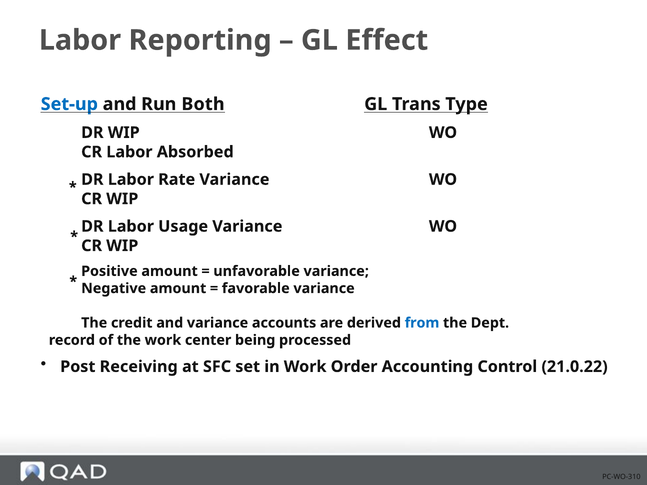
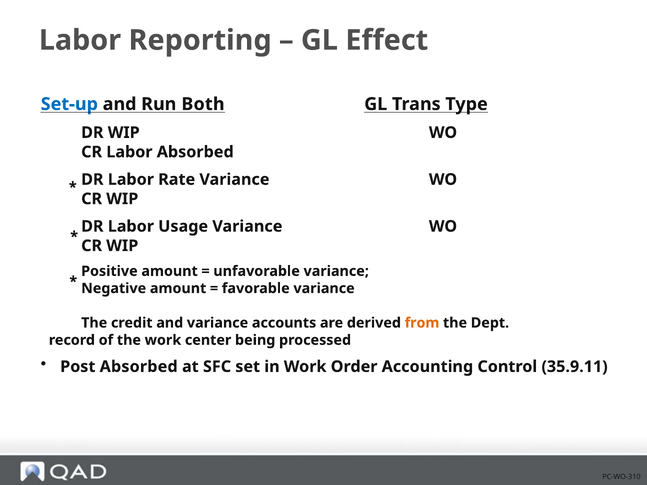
from colour: blue -> orange
Post Receiving: Receiving -> Absorbed
21.0.22: 21.0.22 -> 35.9.11
